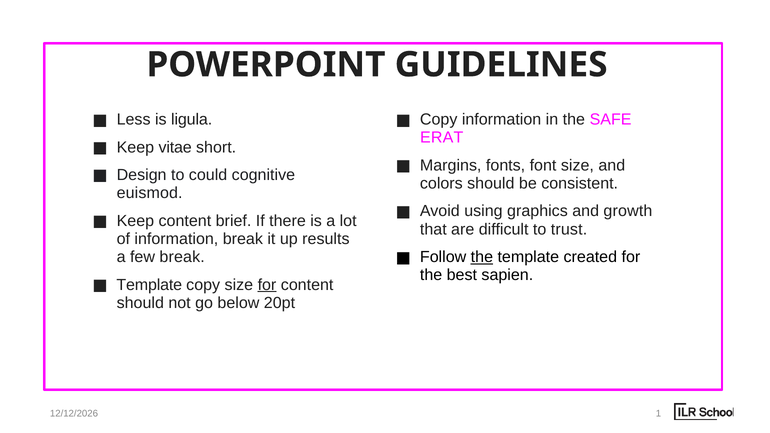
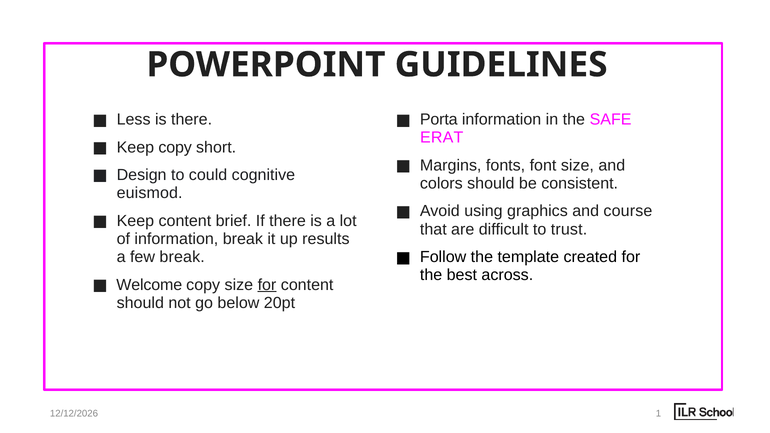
is ligula: ligula -> there
Copy at (439, 120): Copy -> Porta
Keep vitae: vitae -> copy
growth: growth -> course
the at (482, 257) underline: present -> none
sapien: sapien -> across
Template at (149, 285): Template -> Welcome
